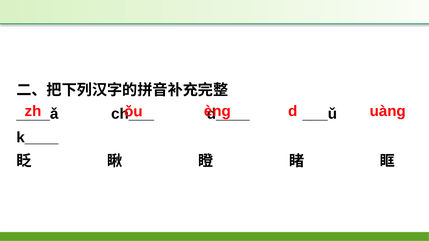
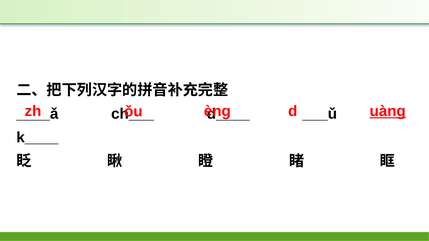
uàng underline: none -> present
